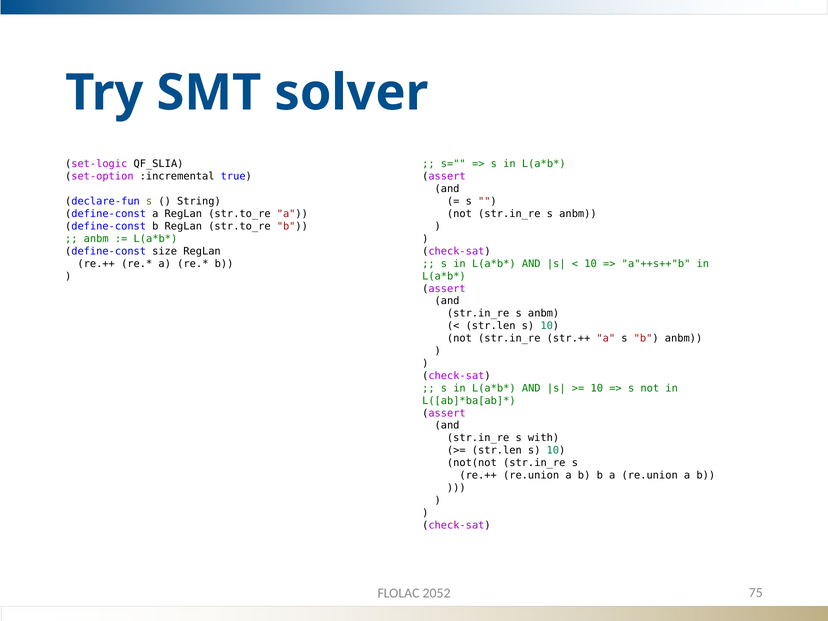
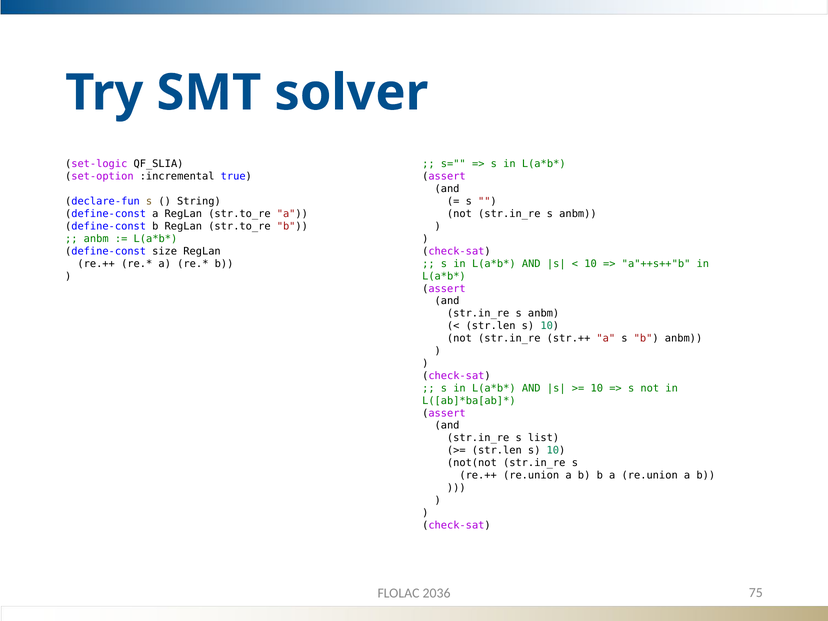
with: with -> list
2052: 2052 -> 2036
